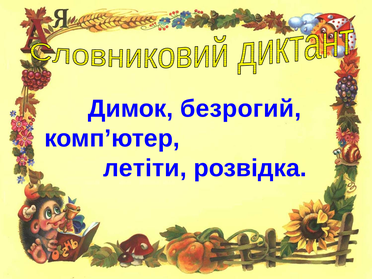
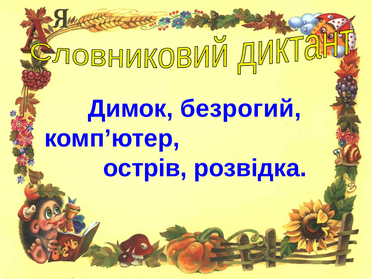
летіти: летіти -> острів
